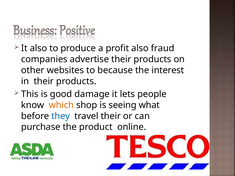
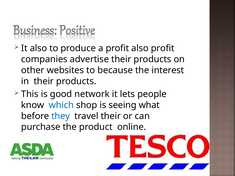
also fraud: fraud -> profit
damage: damage -> network
which colour: orange -> blue
